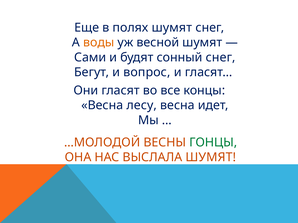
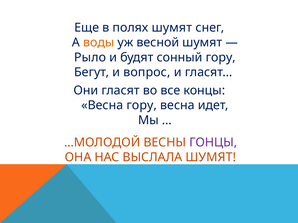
Сами: Сами -> Рыло
сонный снег: снег -> гору
Весна лесу: лесу -> гору
ГОНЦЫ colour: green -> purple
